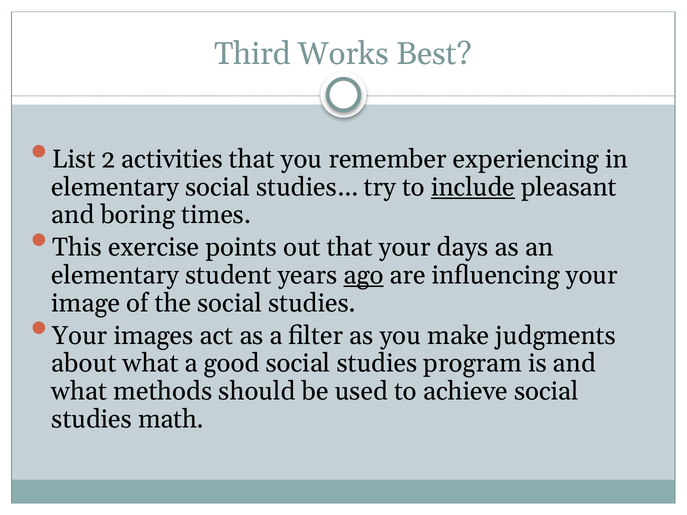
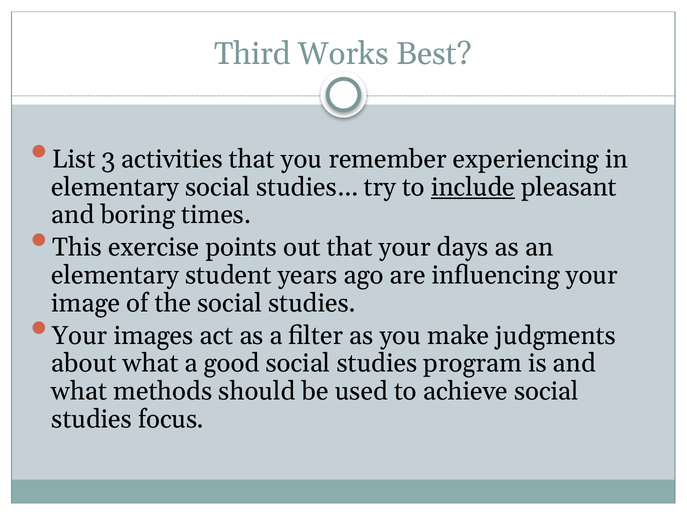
2: 2 -> 3
ago underline: present -> none
math: math -> focus
